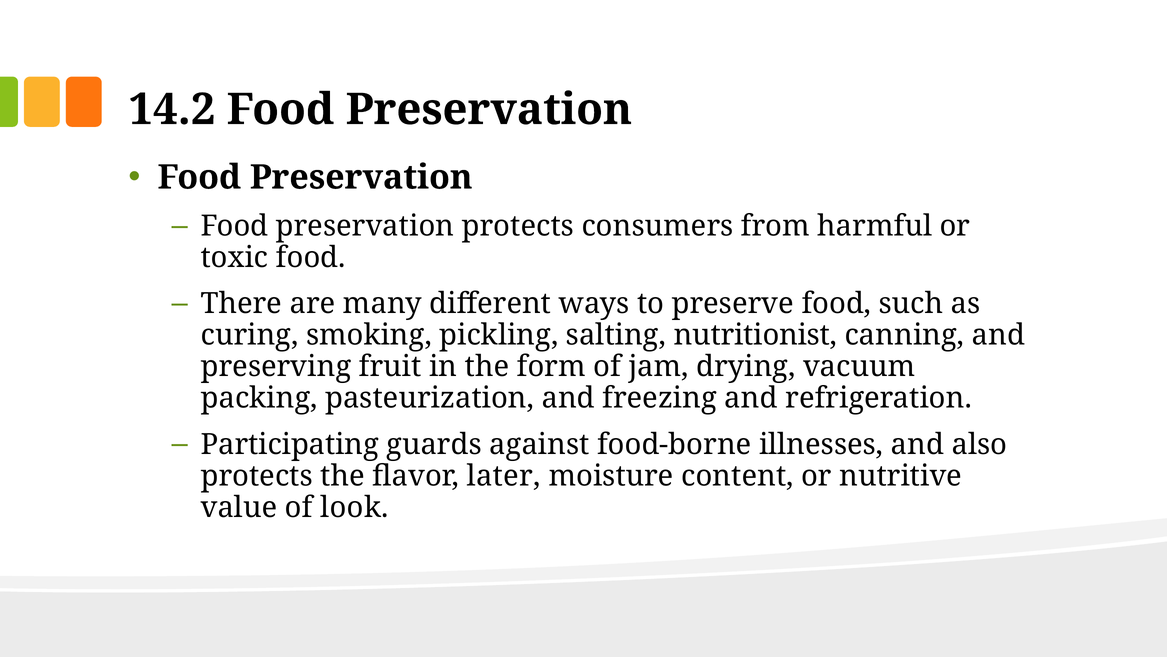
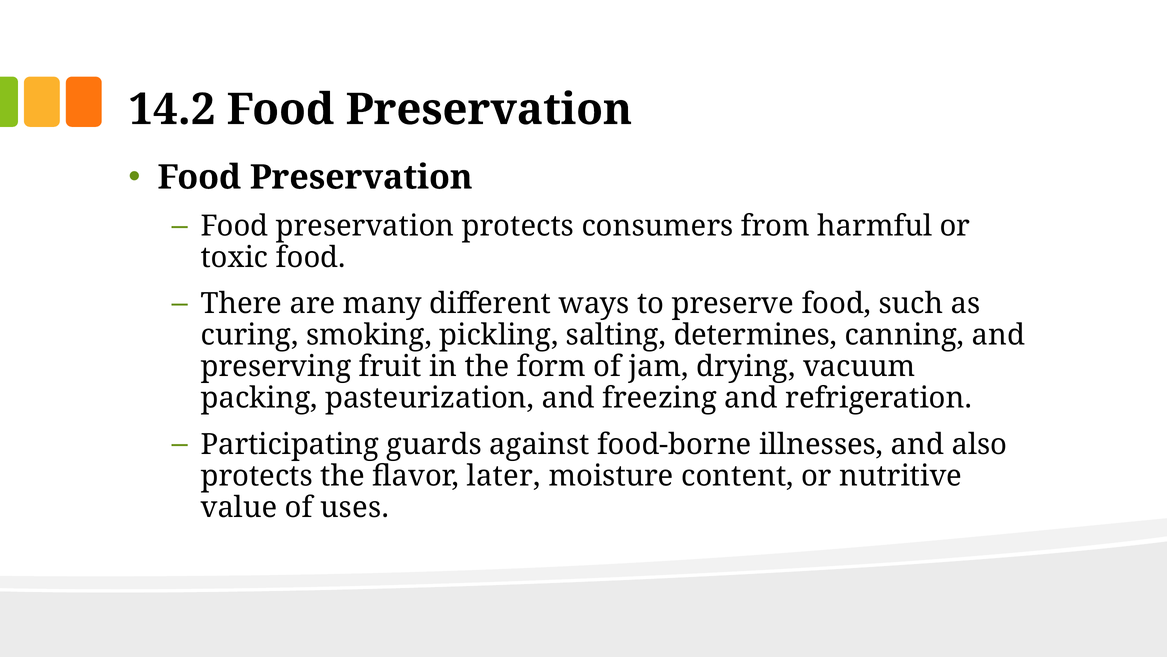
nutritionist: nutritionist -> determines
look: look -> uses
